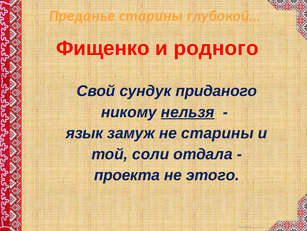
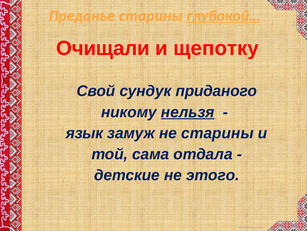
глубокой… underline: none -> present
Фищенко: Фищенко -> Очищали
родного: родного -> щепотку
соли: соли -> сама
проекта: проекта -> детские
